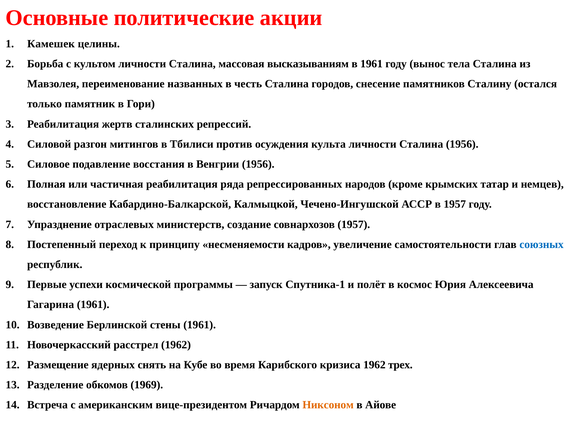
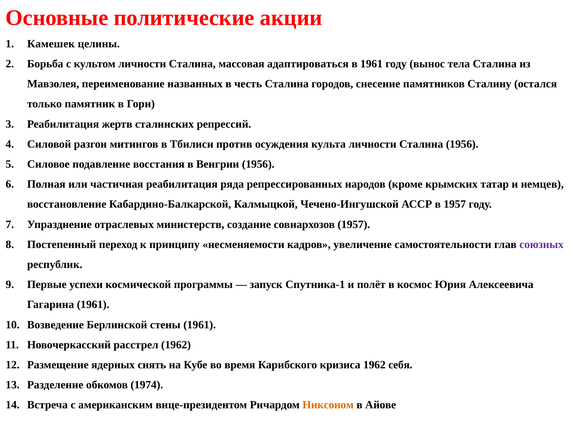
высказываниям: высказываниям -> адаптироваться
союзных colour: blue -> purple
трех: трех -> себя
1969: 1969 -> 1974
